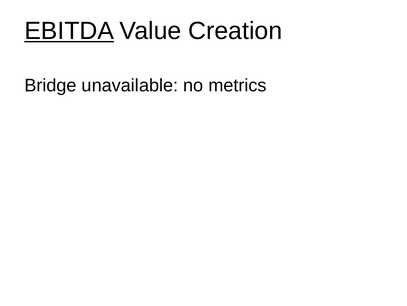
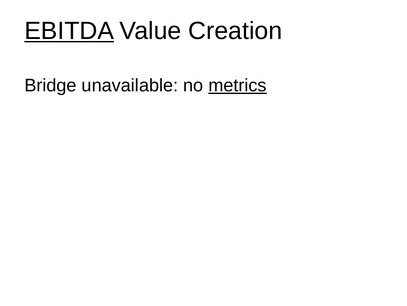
metrics underline: none -> present
